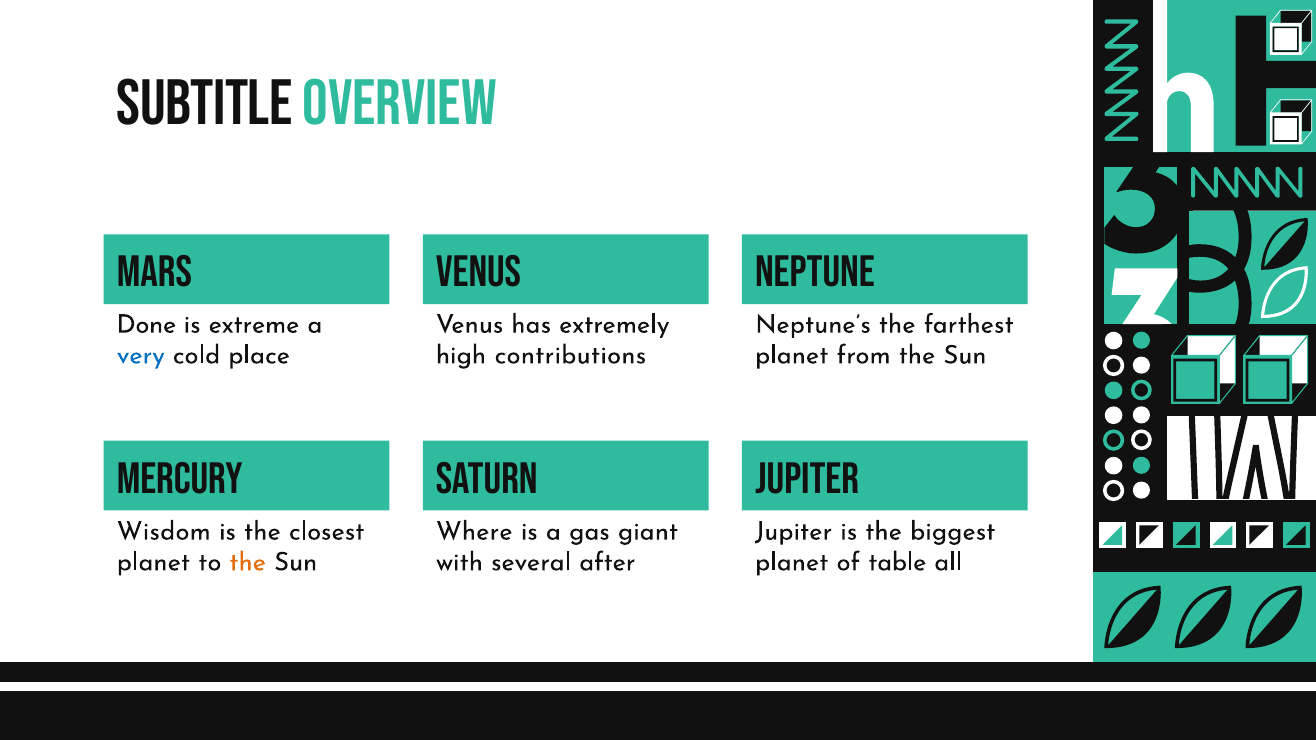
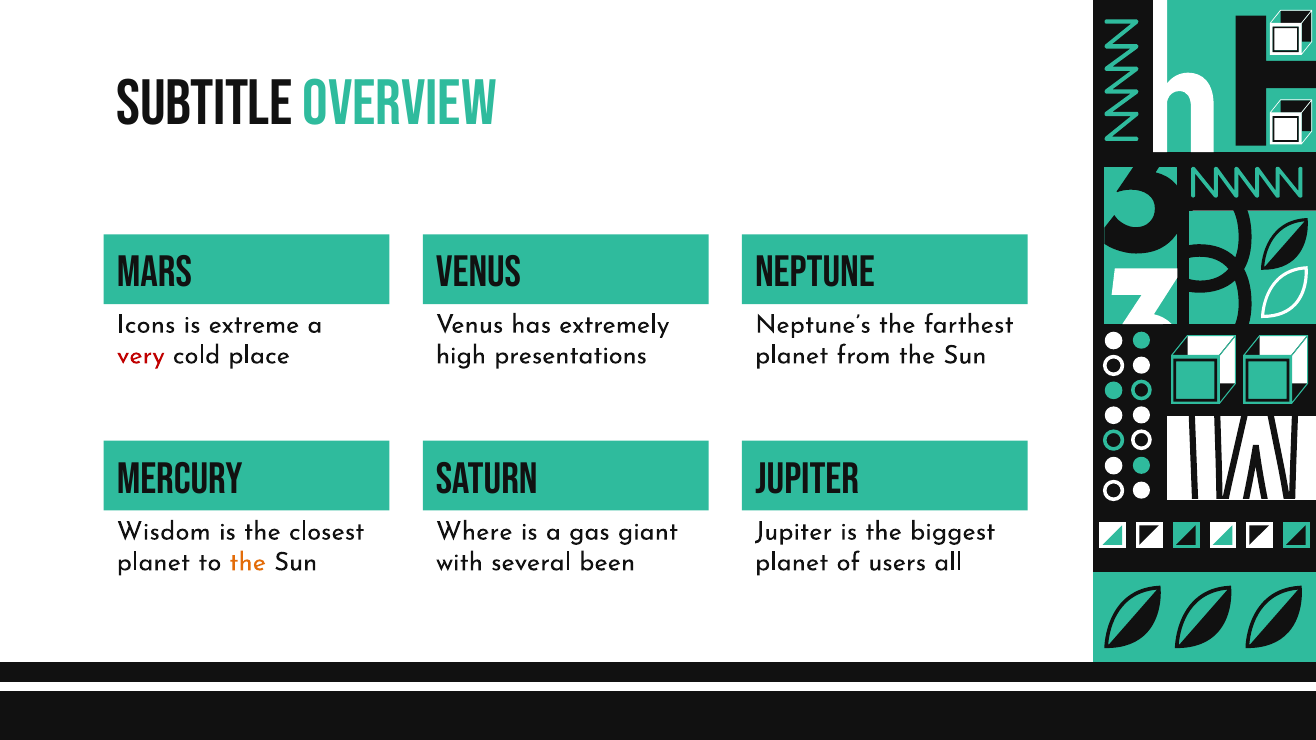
Done: Done -> Icons
very colour: blue -> red
contributions: contributions -> presentations
after: after -> been
table: table -> users
